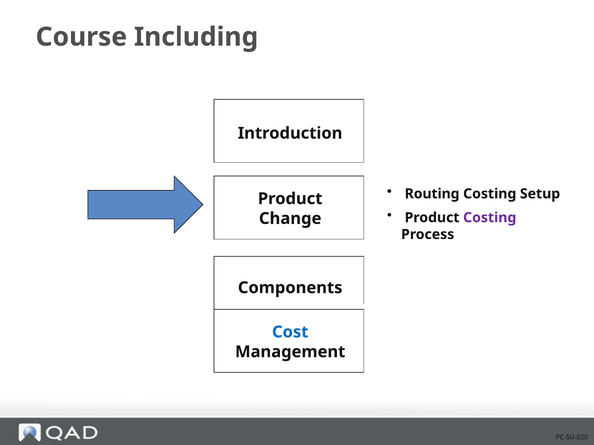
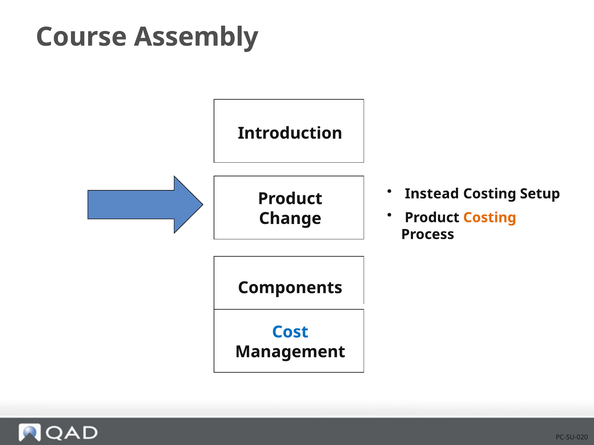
Including: Including -> Assembly
Routing: Routing -> Instead
Costing at (490, 218) colour: purple -> orange
